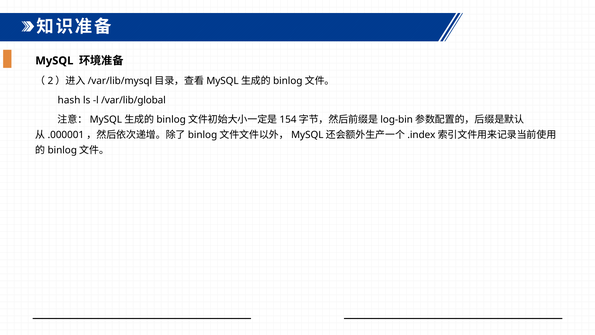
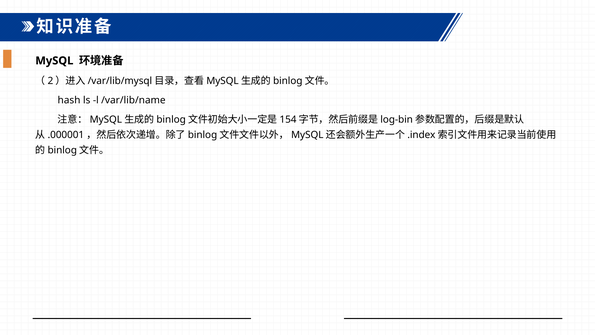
/var/lib/global: /var/lib/global -> /var/lib/name
